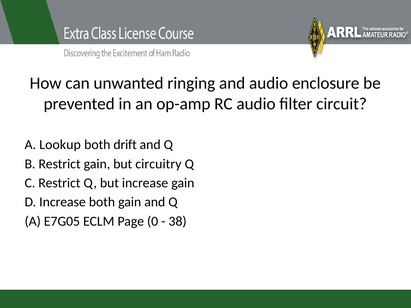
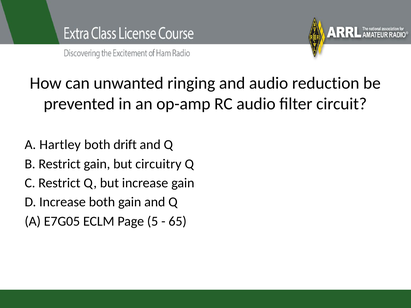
enclosure: enclosure -> reduction
Lookup: Lookup -> Hartley
0: 0 -> 5
38: 38 -> 65
